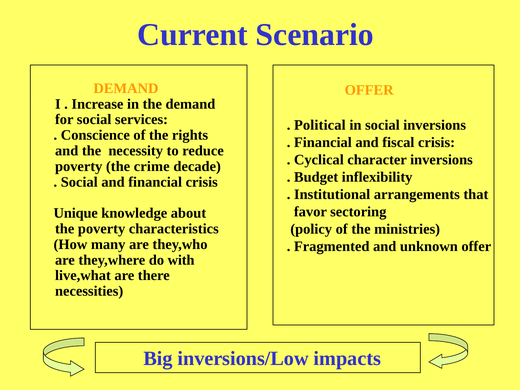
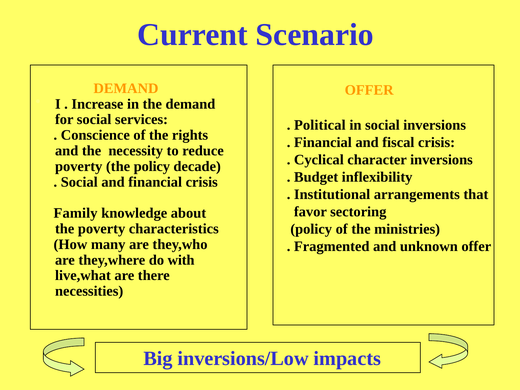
the crime: crime -> policy
Unique: Unique -> Family
